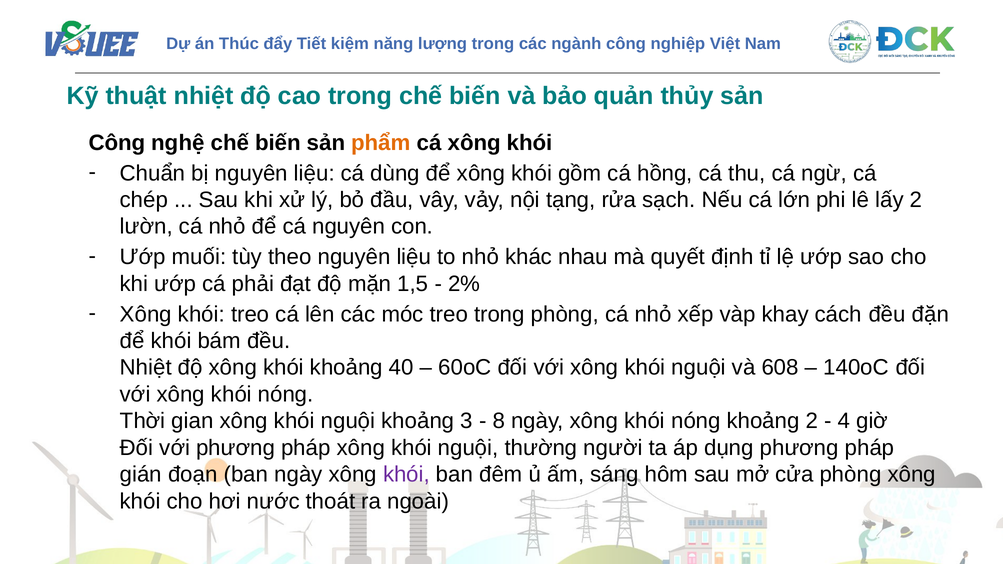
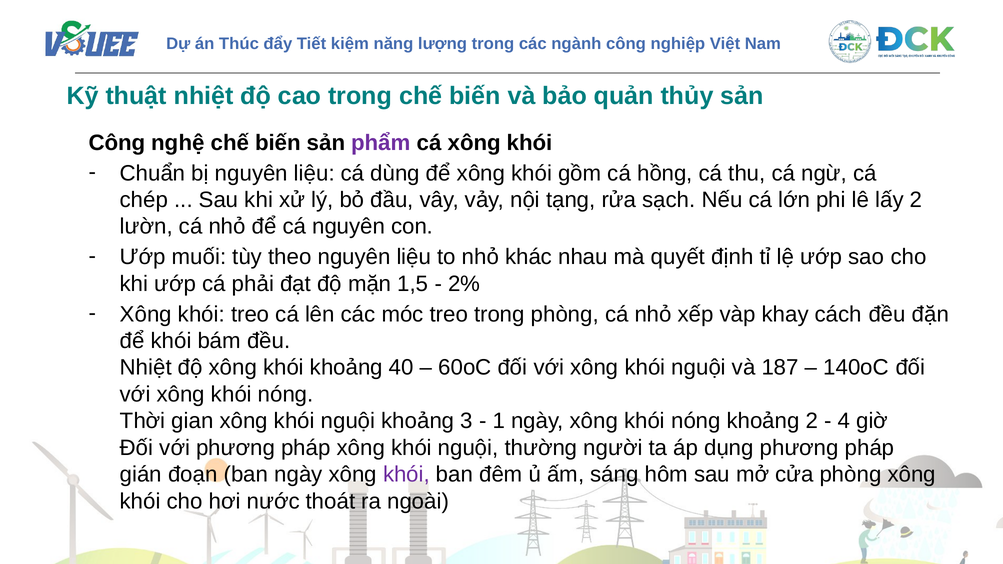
phẩm colour: orange -> purple
608: 608 -> 187
8: 8 -> 1
